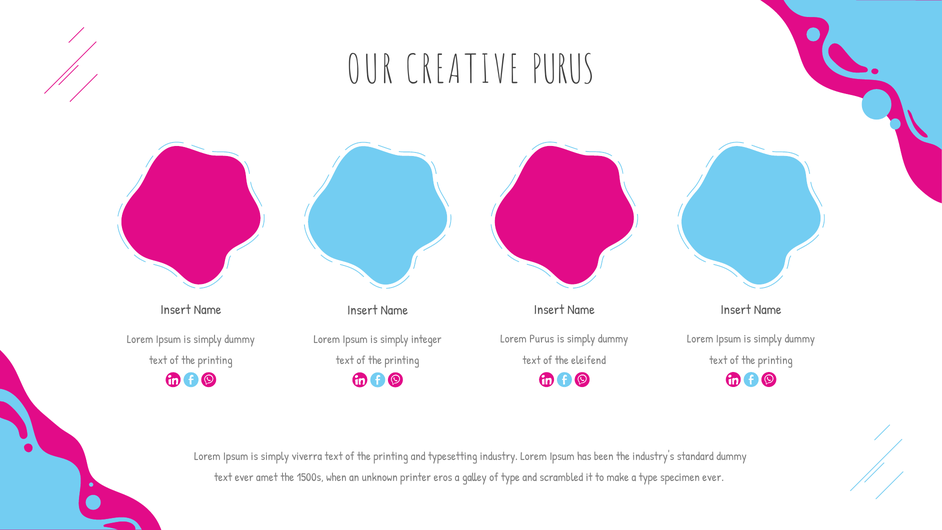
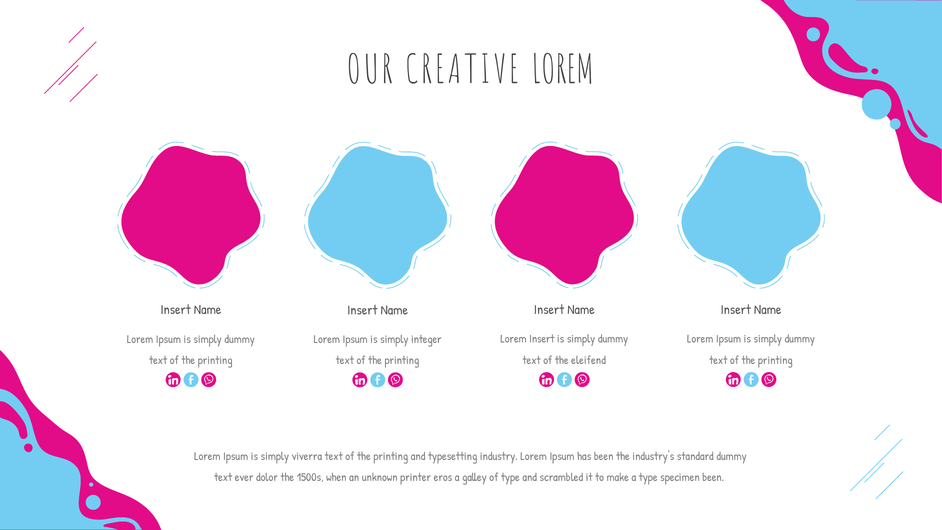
CREATIVE PURUS: PURUS -> LOREM
Lorem Purus: Purus -> Insert
amet: amet -> dolor
specimen ever: ever -> been
